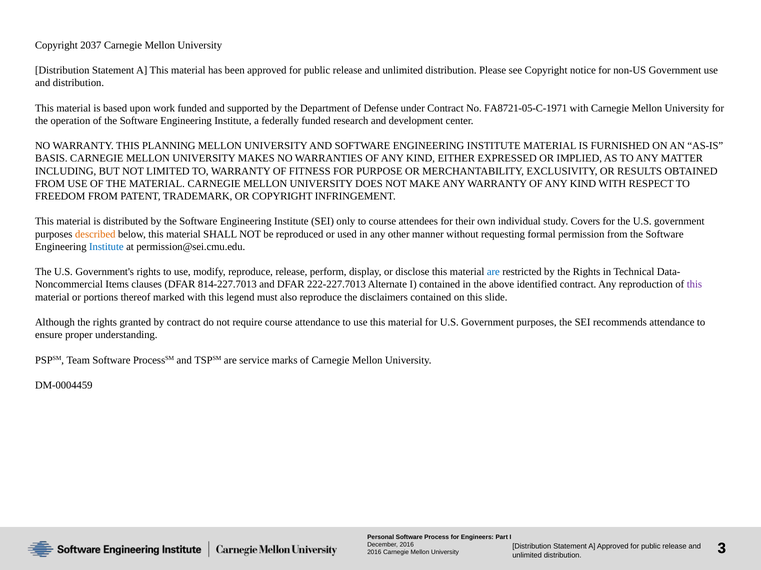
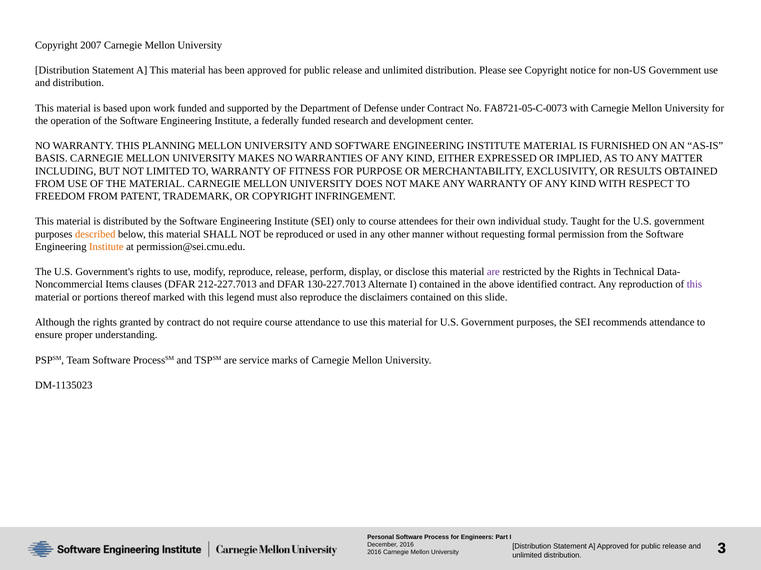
2037: 2037 -> 2007
FA8721-05-C-1971: FA8721-05-C-1971 -> FA8721-05-C-0073
Covers: Covers -> Taught
Institute at (106, 247) colour: blue -> orange
are at (493, 272) colour: blue -> purple
814-227.7013: 814-227.7013 -> 212-227.7013
222-227.7013: 222-227.7013 -> 130-227.7013
DM-0004459: DM-0004459 -> DM-1135023
